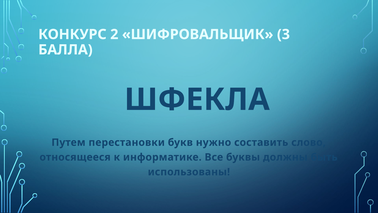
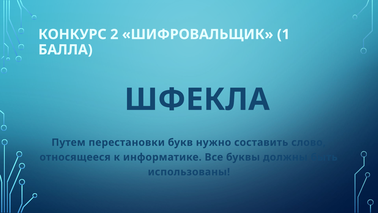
3: 3 -> 1
